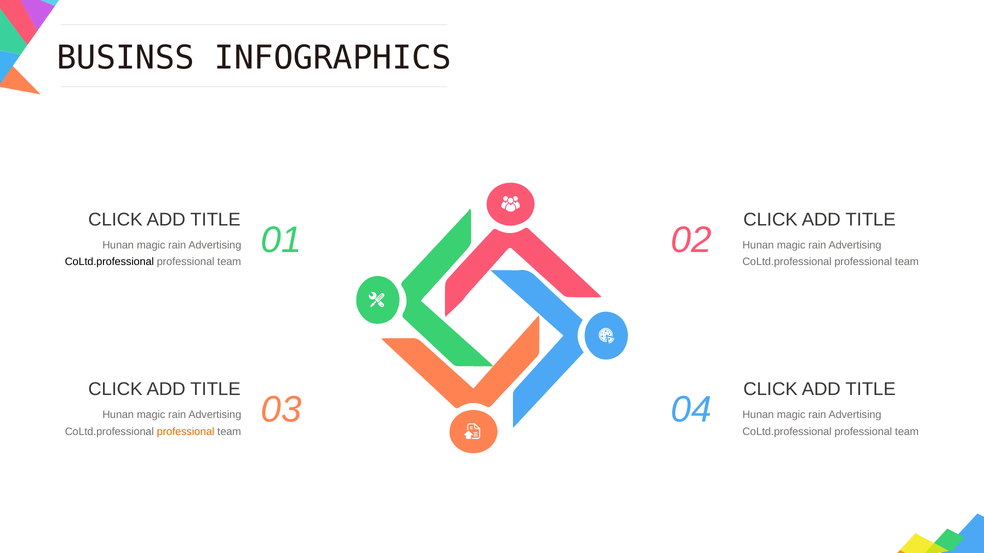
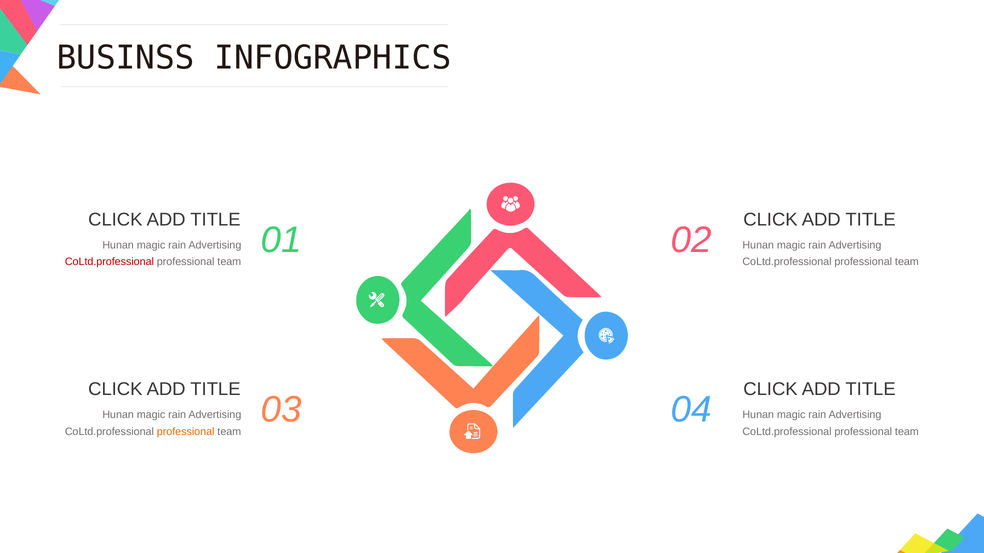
CoLtd.professional at (109, 262) colour: black -> red
